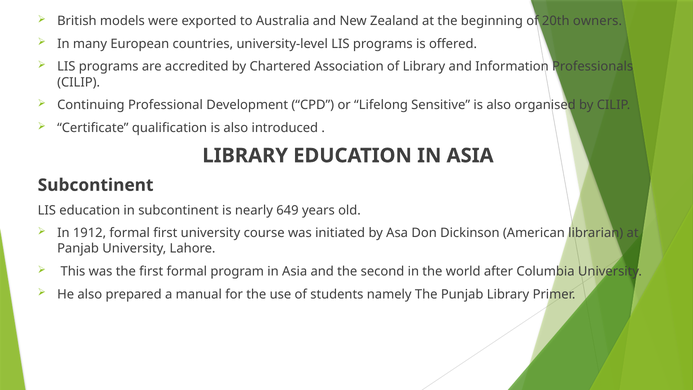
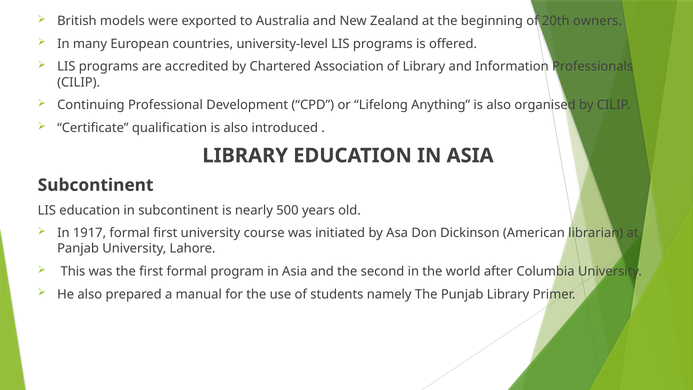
Sensitive: Sensitive -> Anything
649: 649 -> 500
1912: 1912 -> 1917
